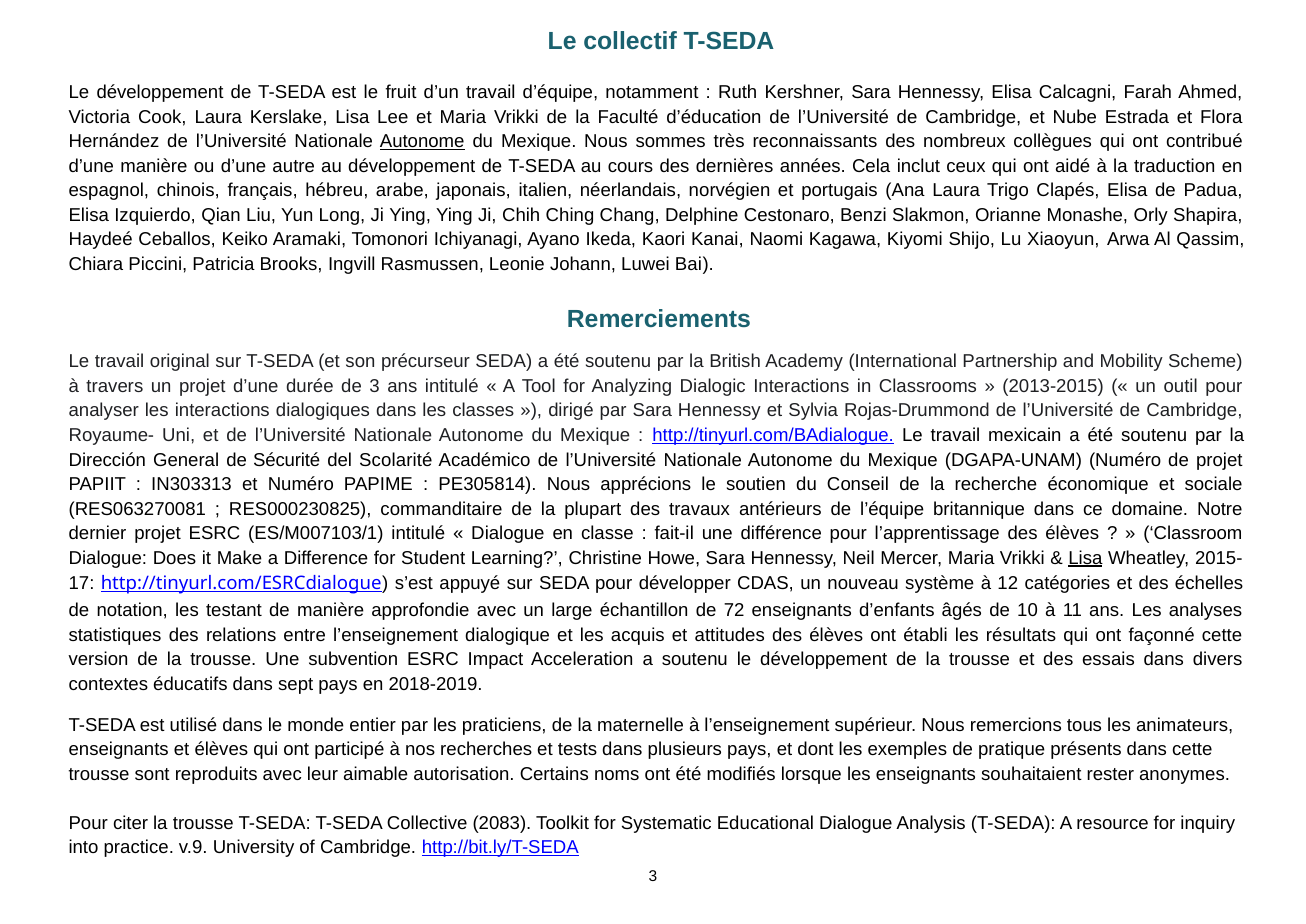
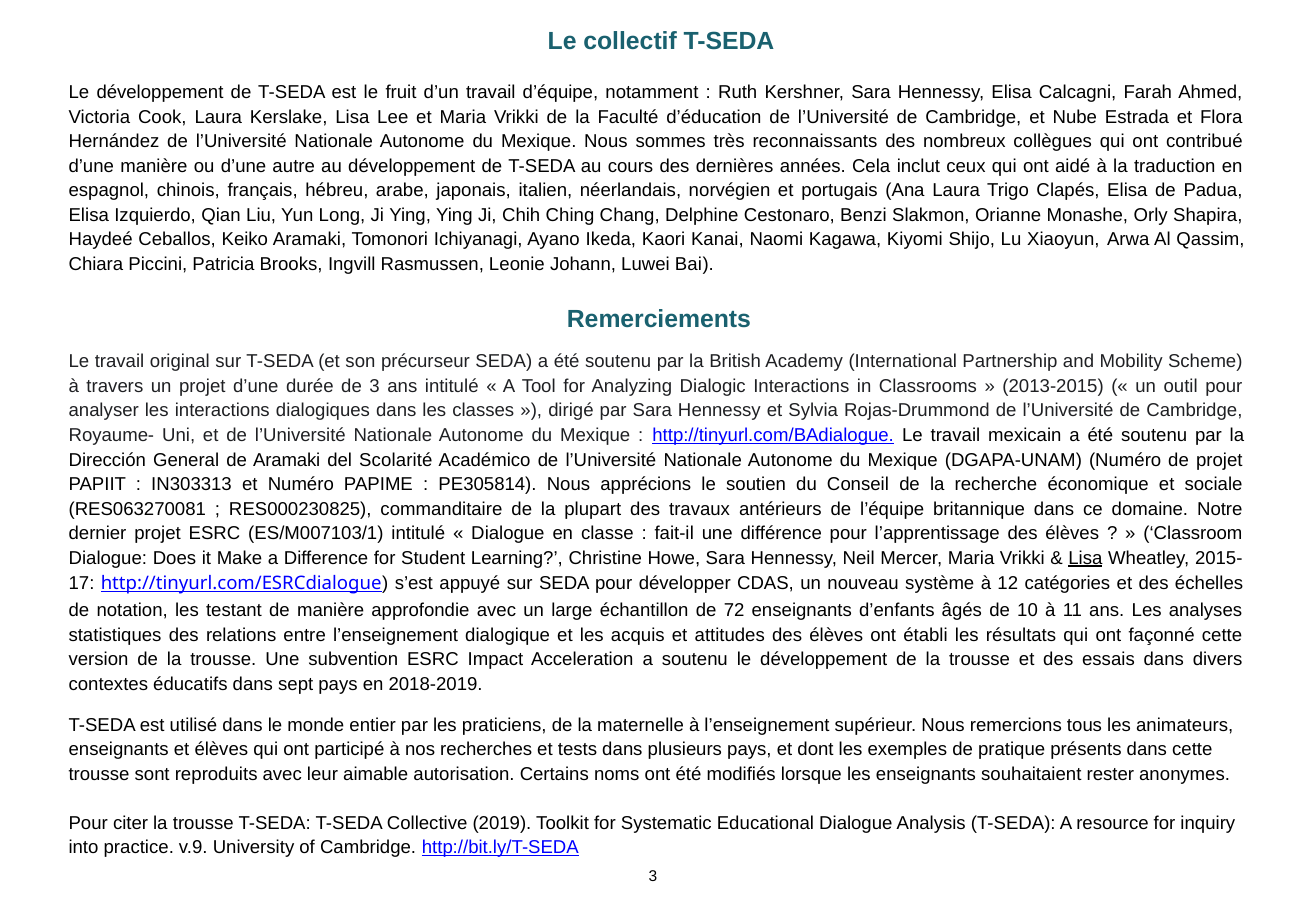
Autonome at (422, 141) underline: present -> none
de Sécurité: Sécurité -> Aramaki
2083: 2083 -> 2019
